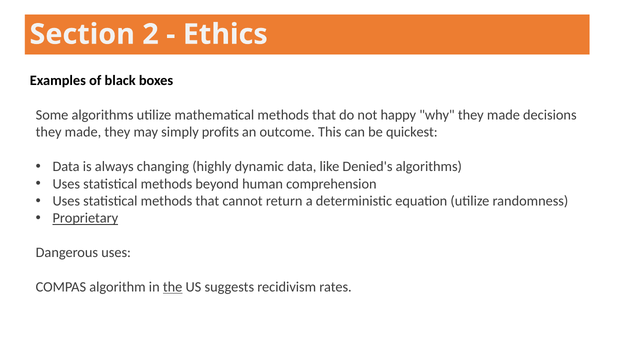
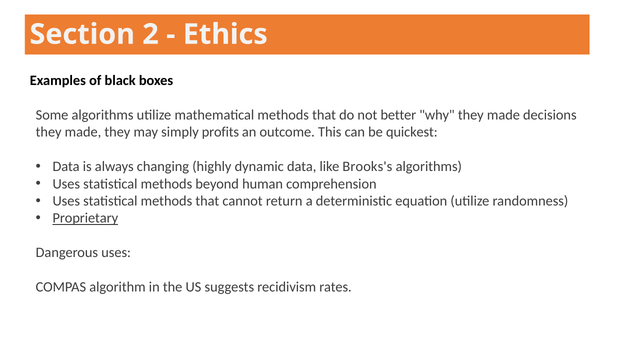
happy: happy -> better
Denied's: Denied's -> Brooks's
the underline: present -> none
